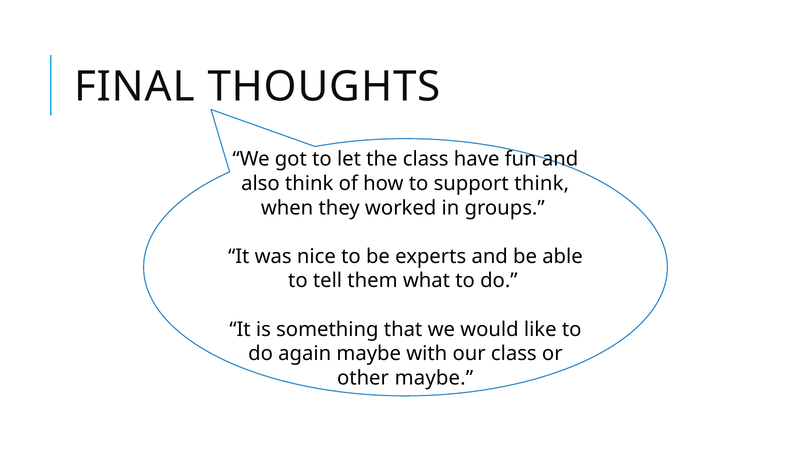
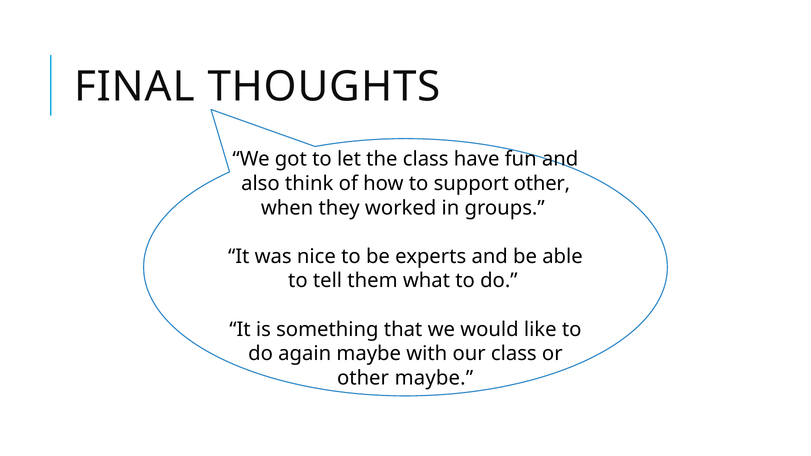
support think: think -> other
